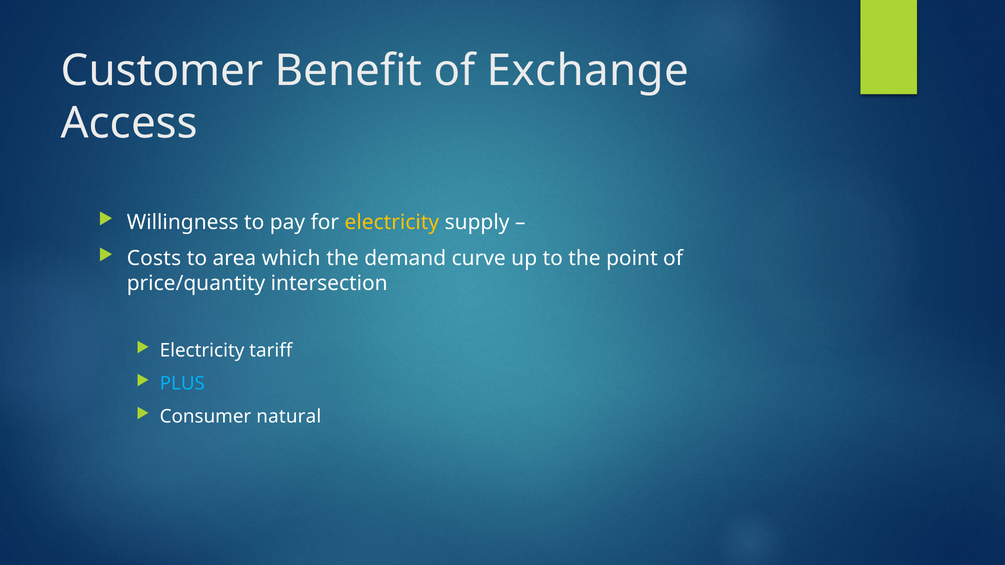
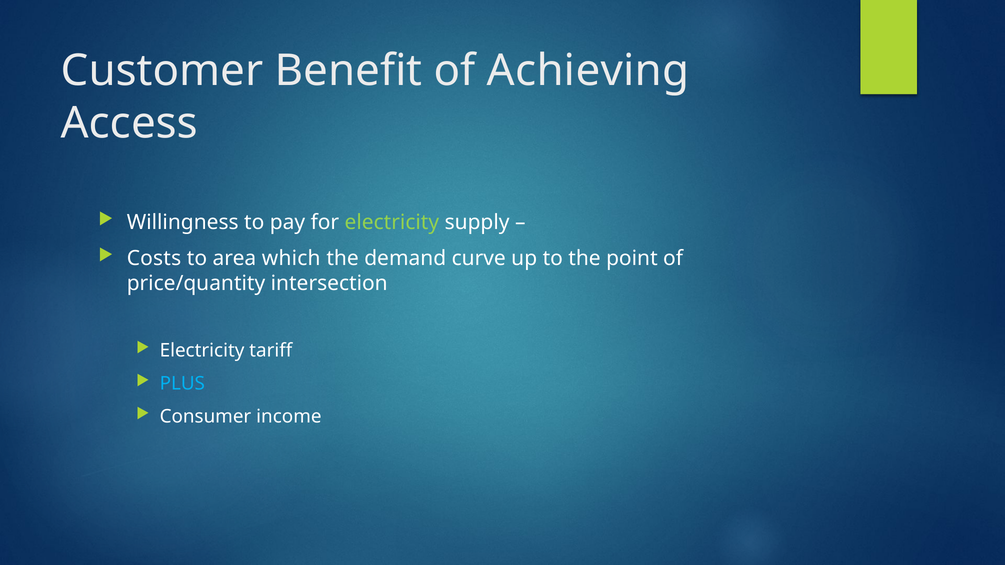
Exchange: Exchange -> Achieving
electricity at (392, 223) colour: yellow -> light green
natural: natural -> income
